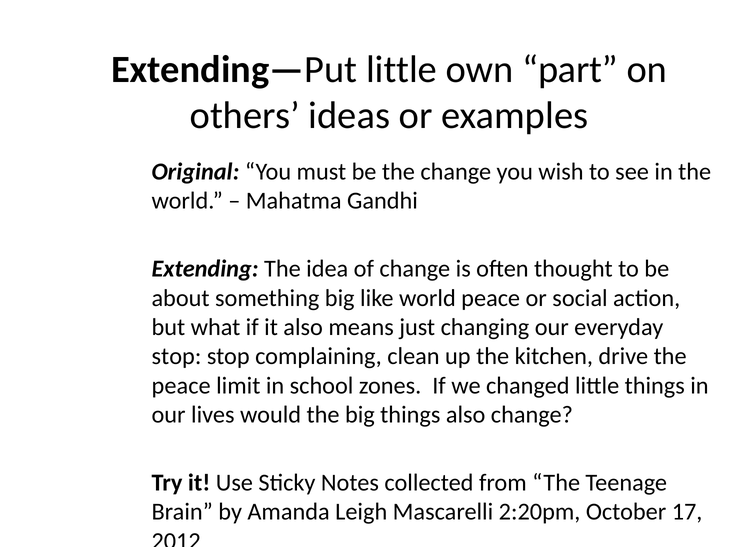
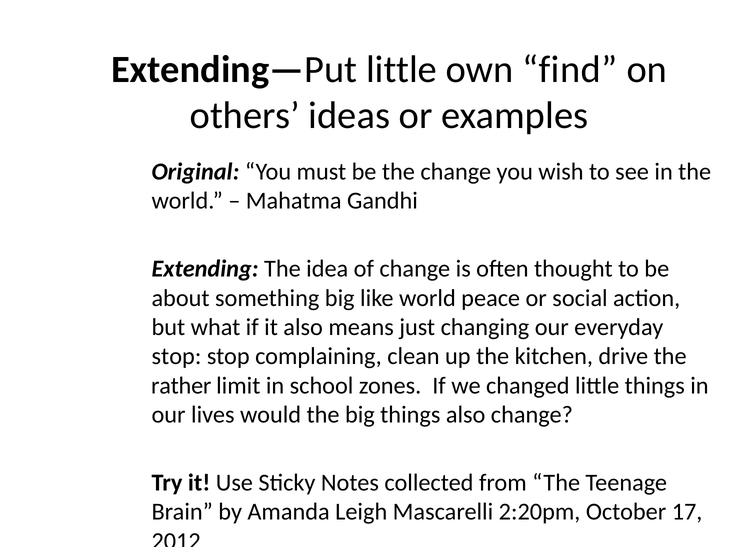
part: part -> find
peace at (181, 385): peace -> rather
